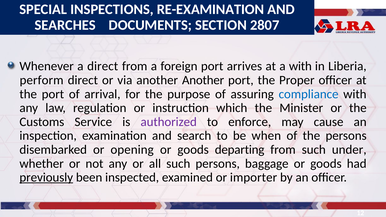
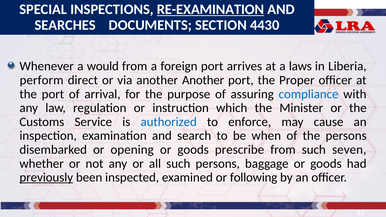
RE-EXAMINATION underline: none -> present
2807: 2807 -> 4430
a direct: direct -> would
a with: with -> laws
authorized colour: purple -> blue
departing: departing -> prescribe
under: under -> seven
importer: importer -> following
